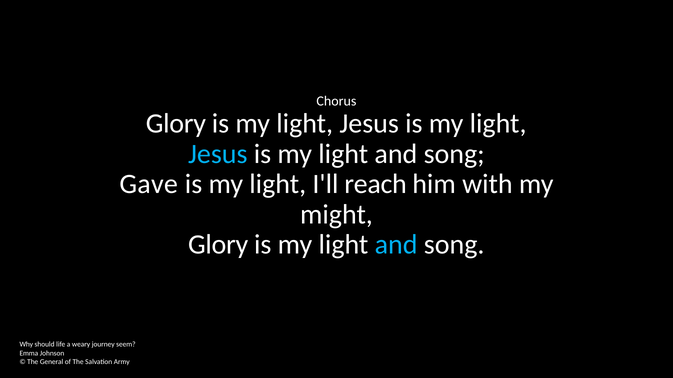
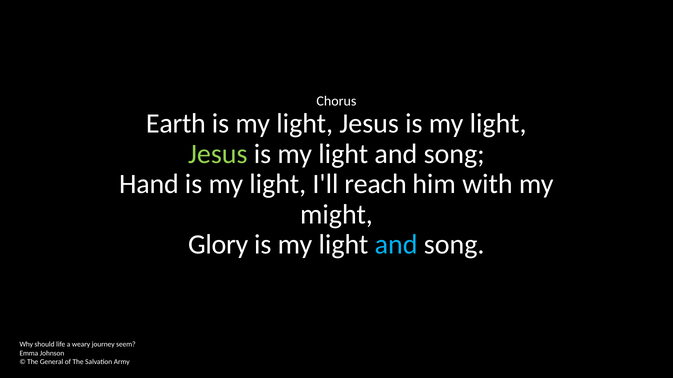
Glory at (176, 124): Glory -> Earth
Jesus at (218, 154) colour: light blue -> light green
Gave: Gave -> Hand
